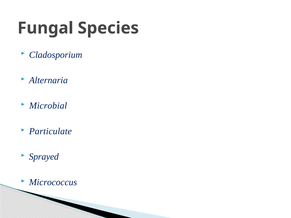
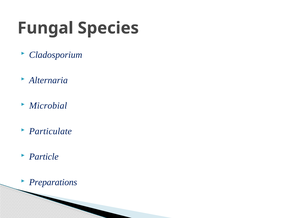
Sprayed: Sprayed -> Particle
Micrococcus: Micrococcus -> Preparations
